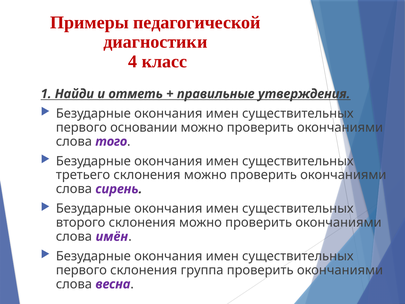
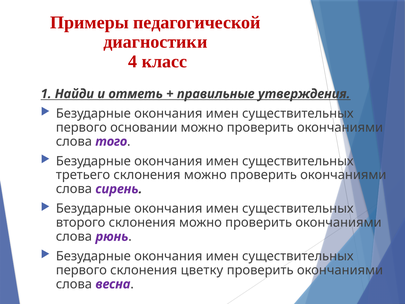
имён: имён -> рюнь
группа: группа -> цветку
